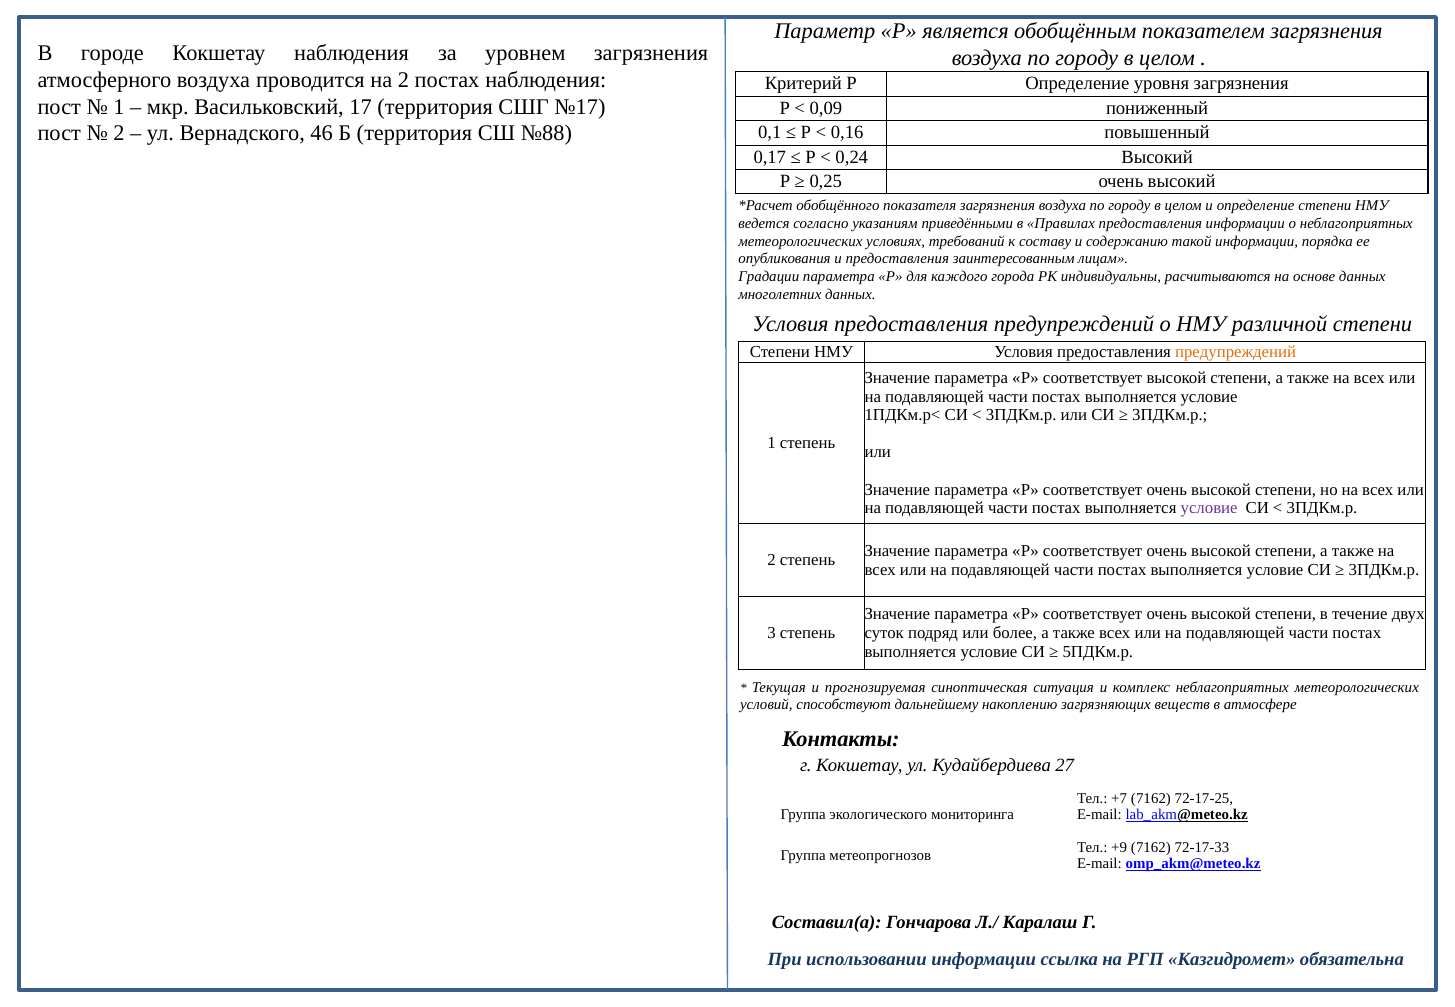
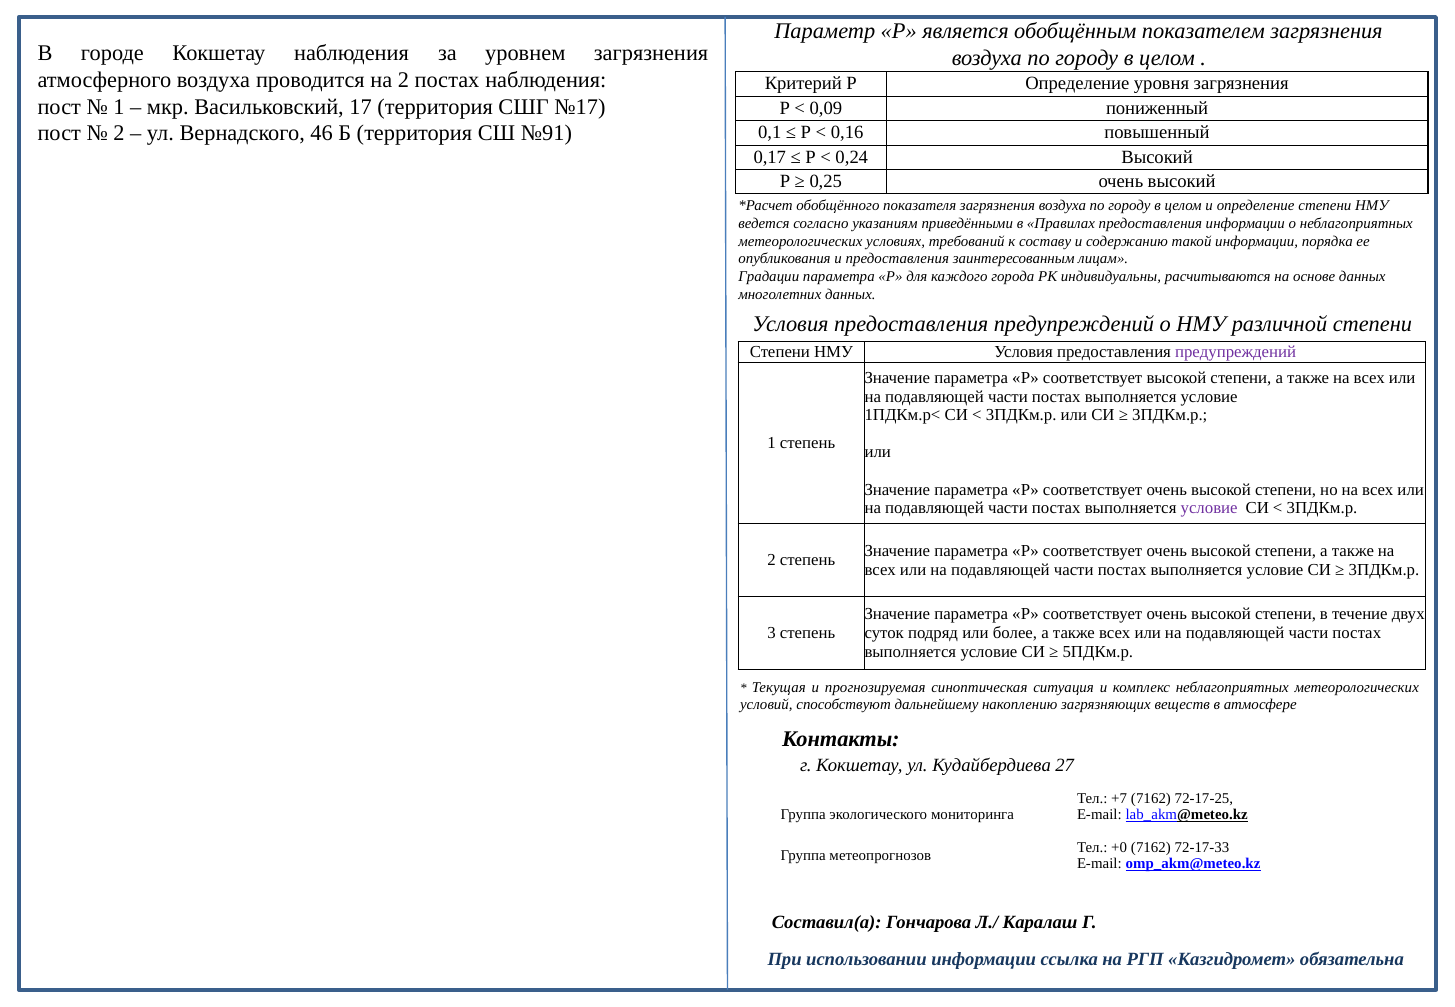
№88: №88 -> №91
предупреждений at (1236, 352) colour: orange -> purple
+9: +9 -> +0
